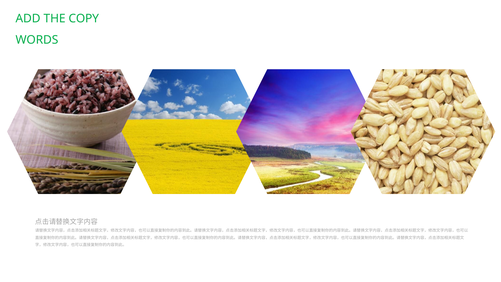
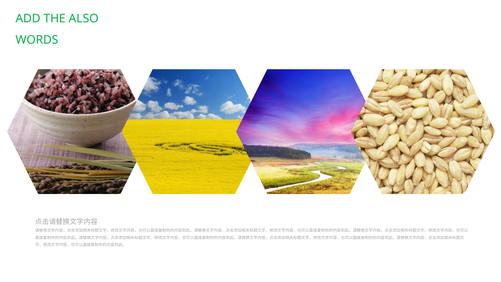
COPY: COPY -> ALSO
